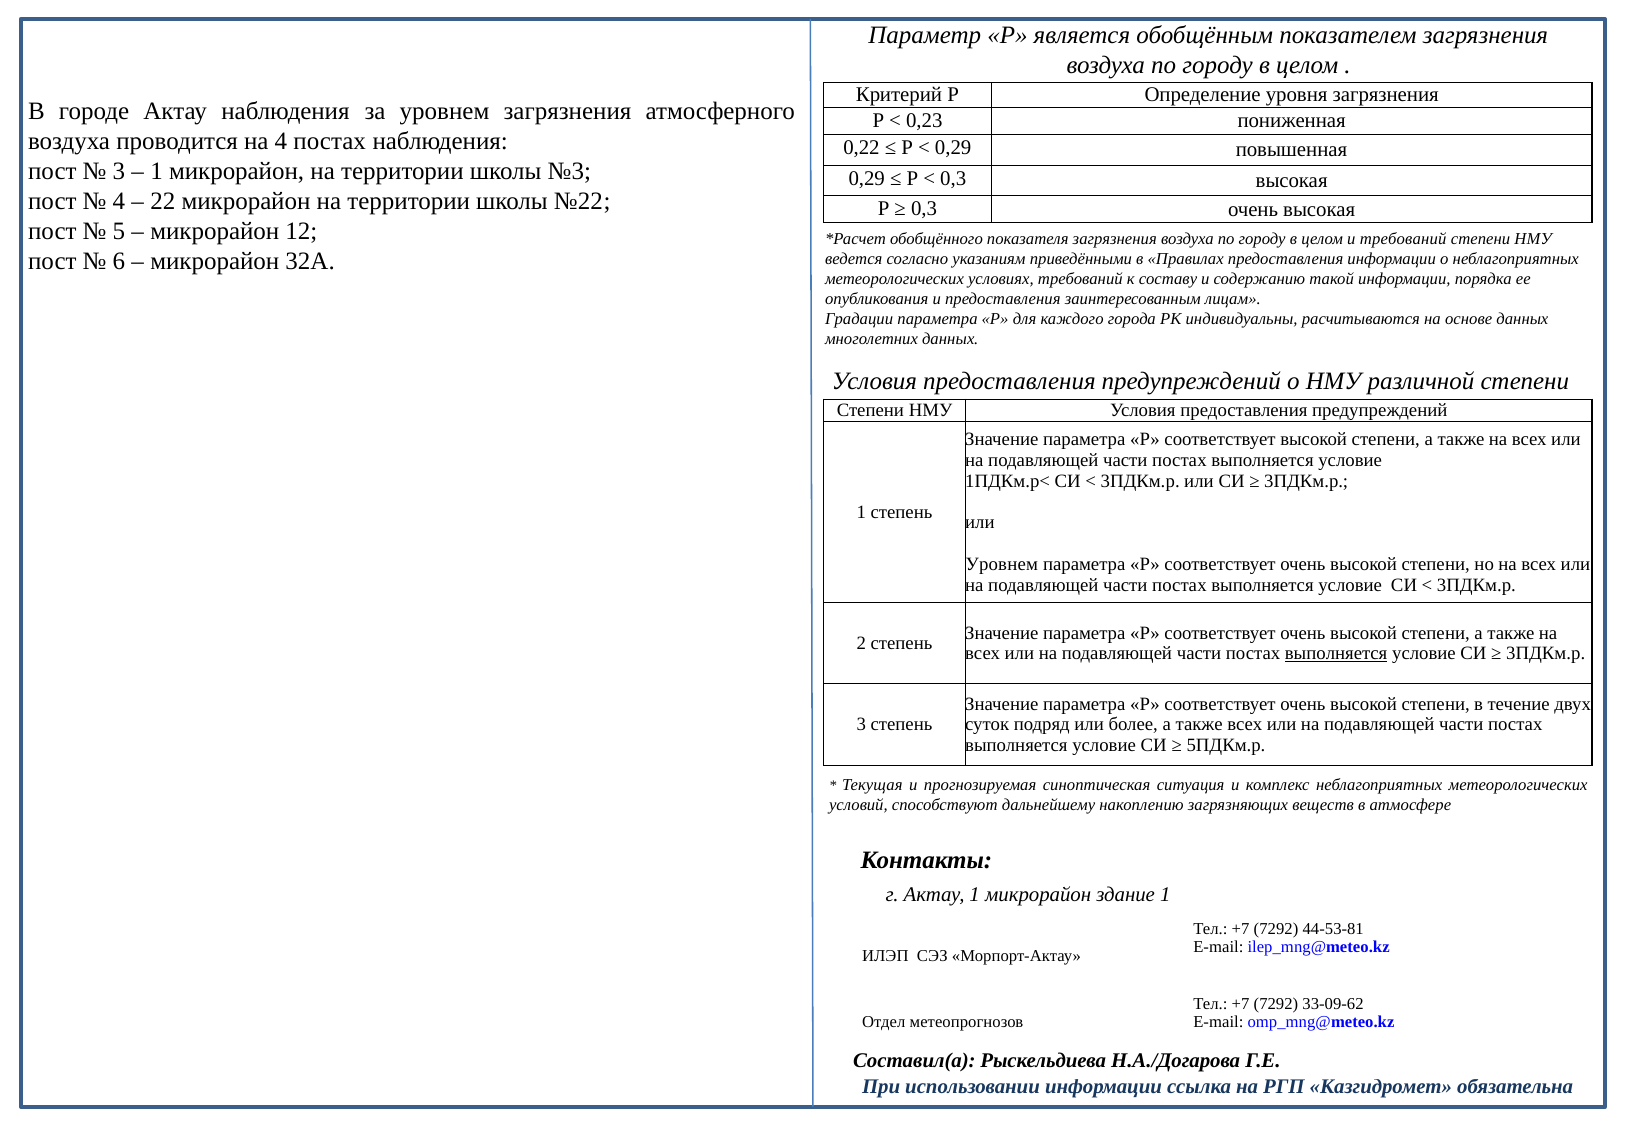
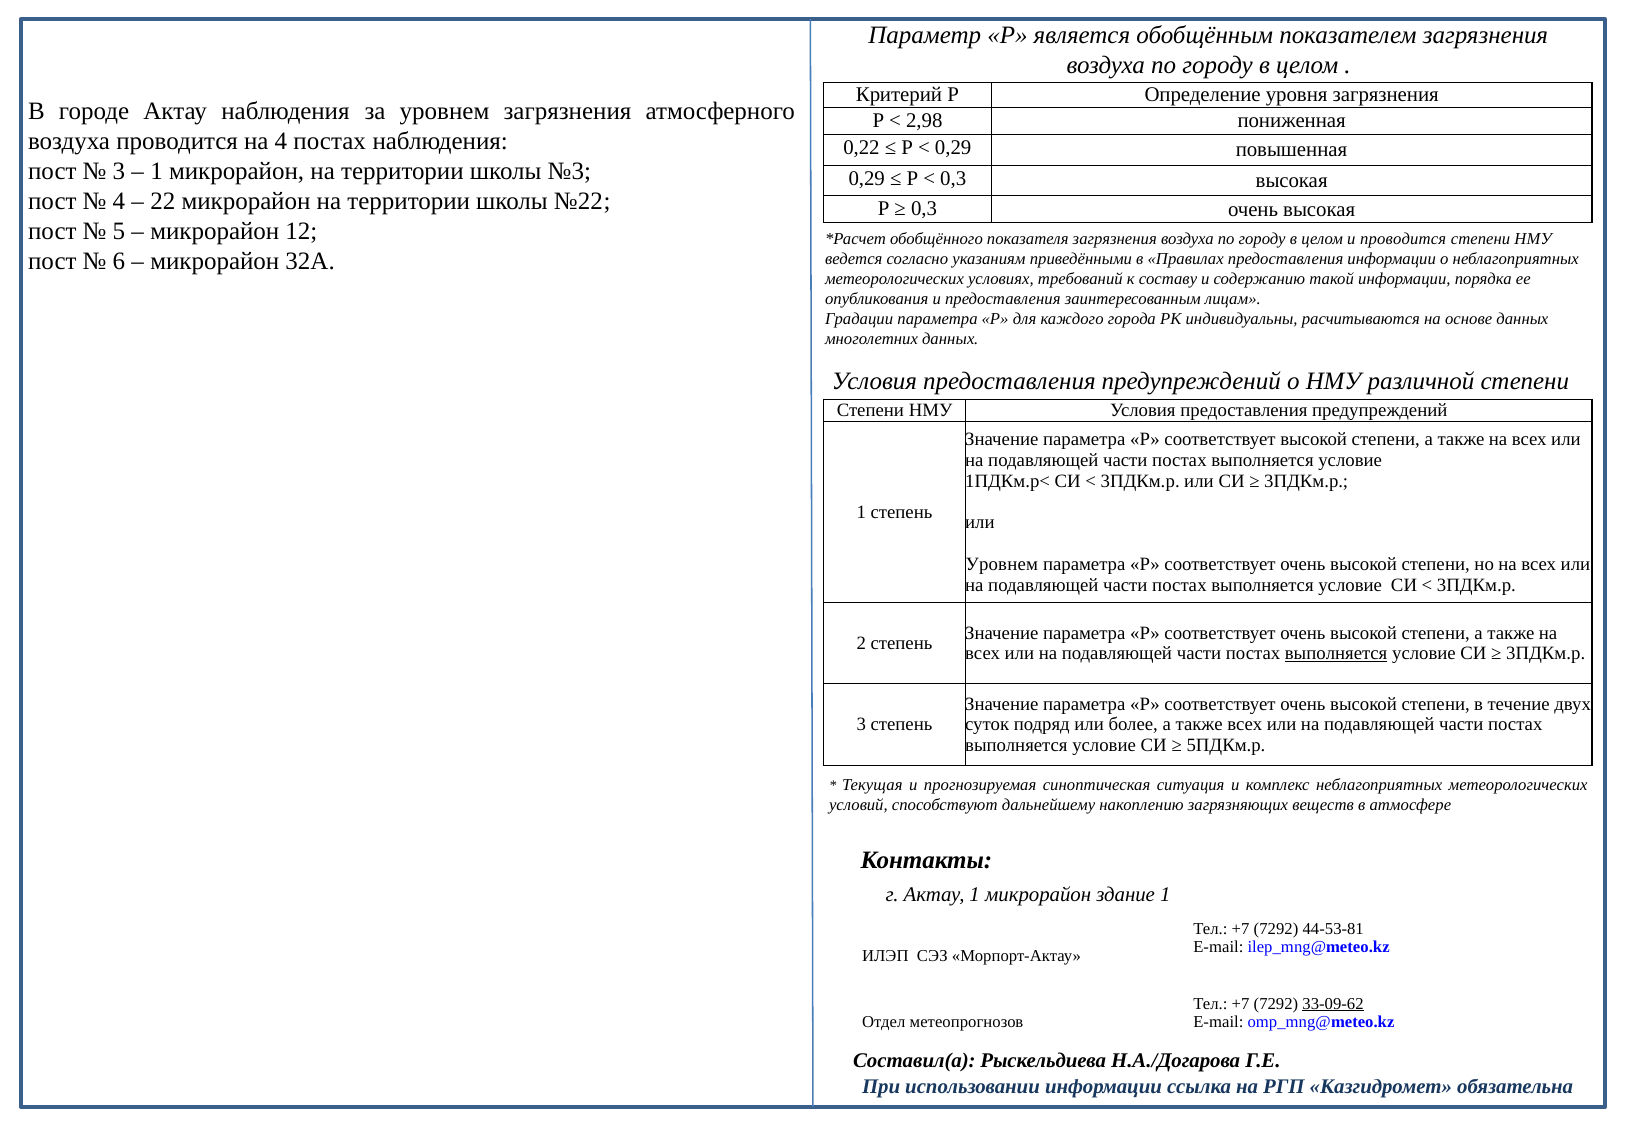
0,23: 0,23 -> 2,98
и требований: требований -> проводится
33-09-62 underline: none -> present
